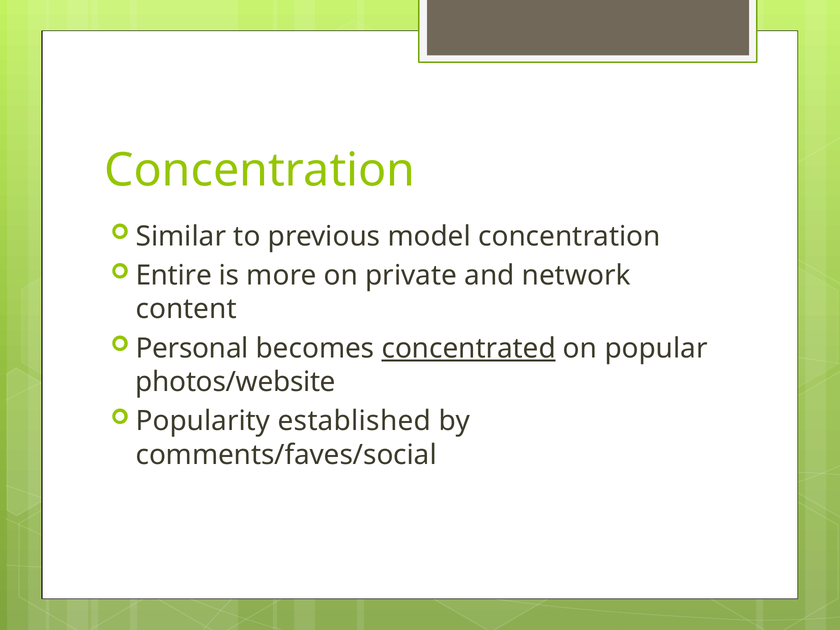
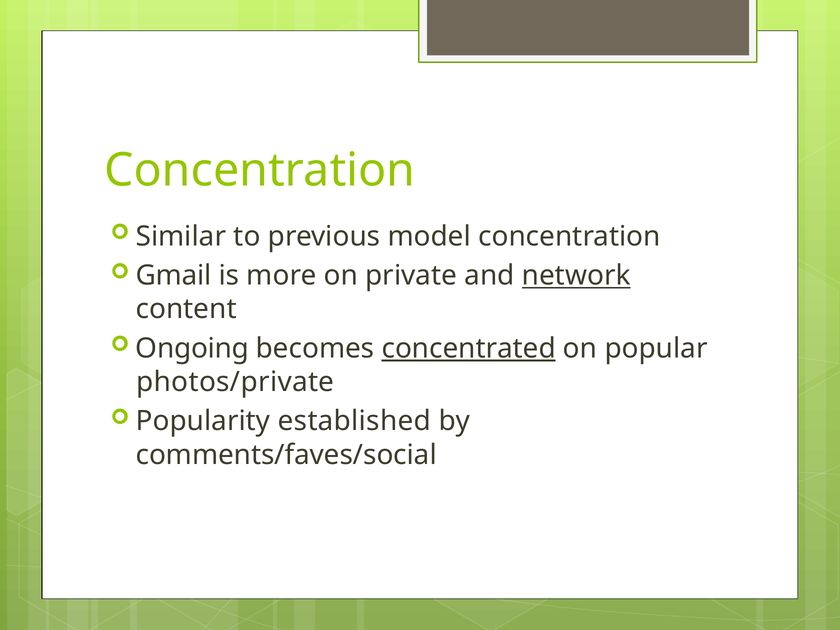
Entire: Entire -> Gmail
network underline: none -> present
Personal: Personal -> Ongoing
photos/website: photos/website -> photos/private
